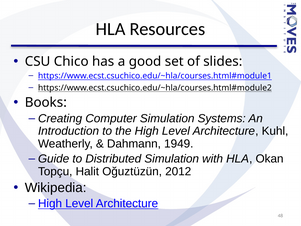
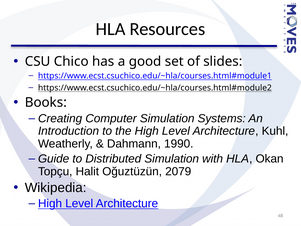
1949: 1949 -> 1990
2012: 2012 -> 2079
